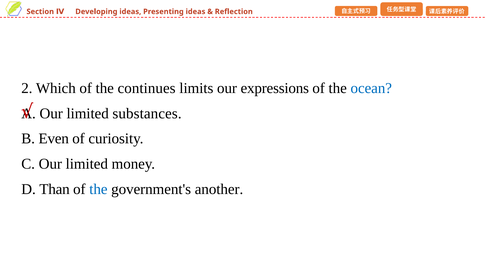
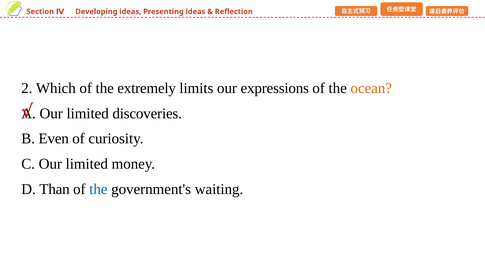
continues: continues -> extremely
ocean colour: blue -> orange
substances: substances -> discoveries
another: another -> waiting
